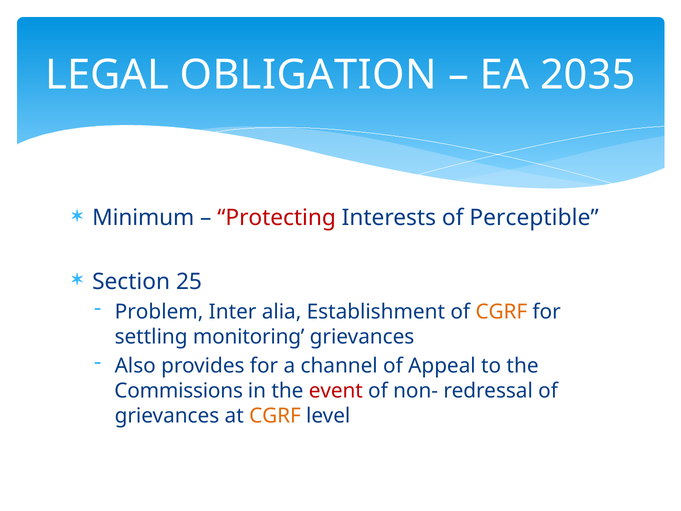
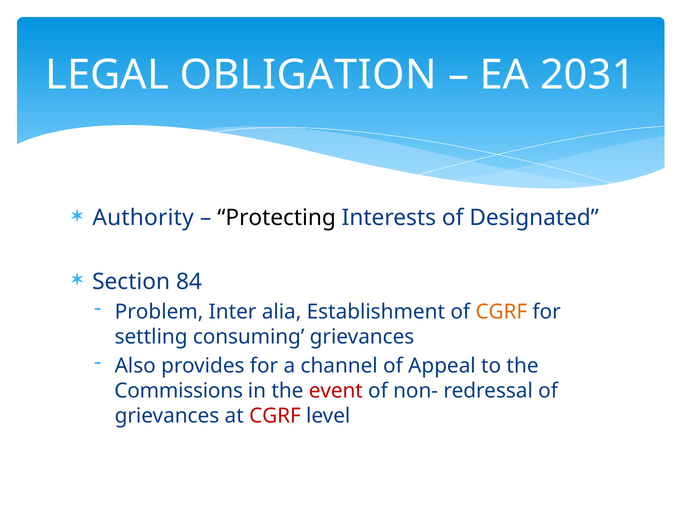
2035: 2035 -> 2031
Minimum: Minimum -> Authority
Protecting colour: red -> black
Perceptible: Perceptible -> Designated
25: 25 -> 84
monitoring: monitoring -> consuming
CGRF at (275, 416) colour: orange -> red
